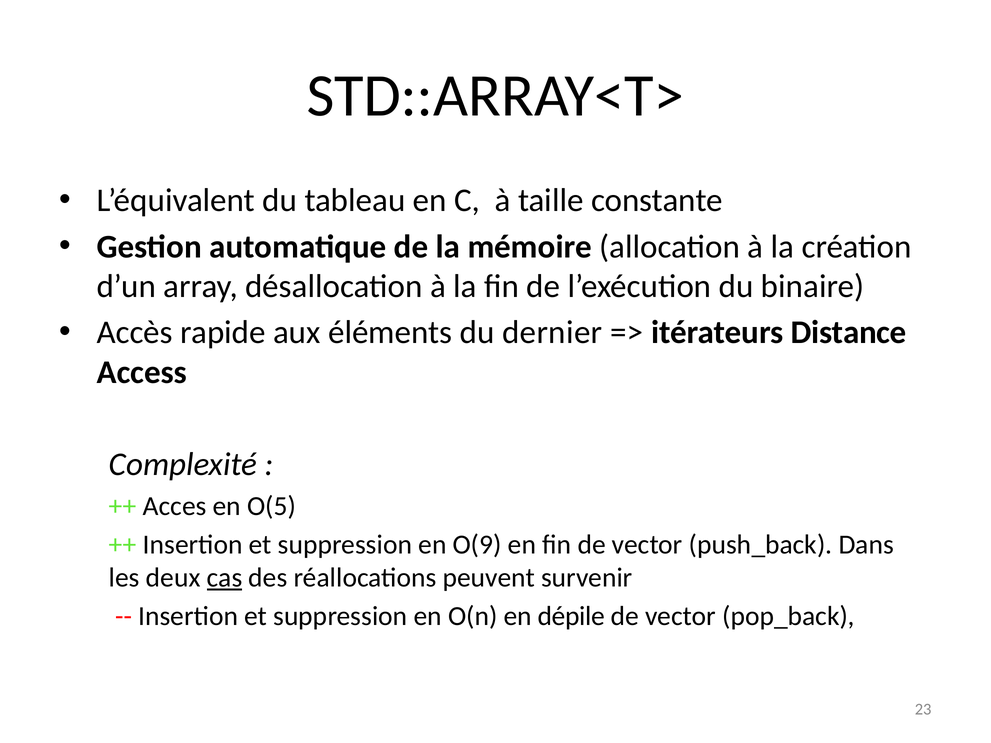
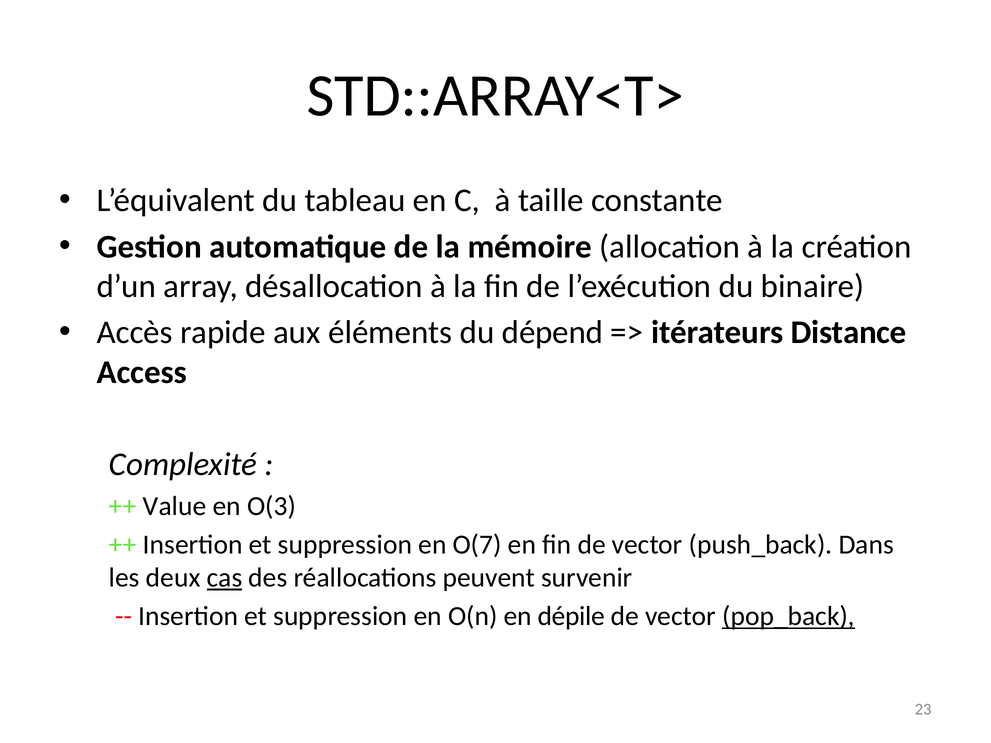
dernier: dernier -> dépend
Acces: Acces -> Value
O(5: O(5 -> O(3
O(9: O(9 -> O(7
pop_back underline: none -> present
